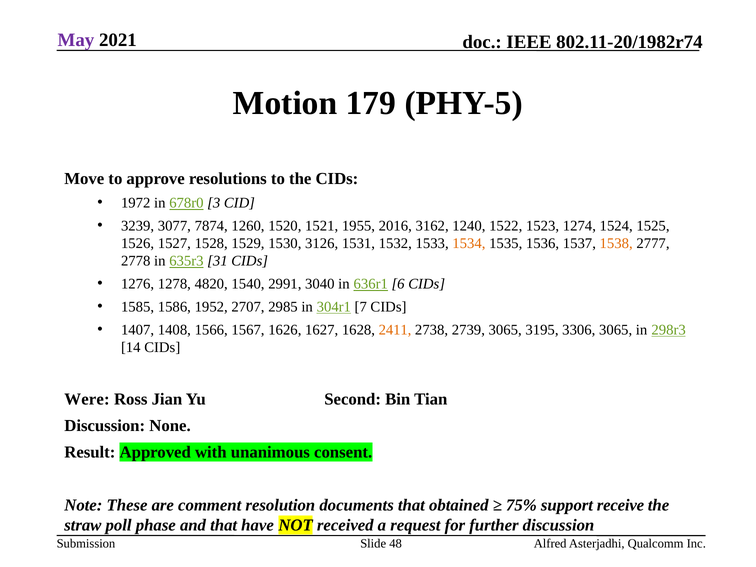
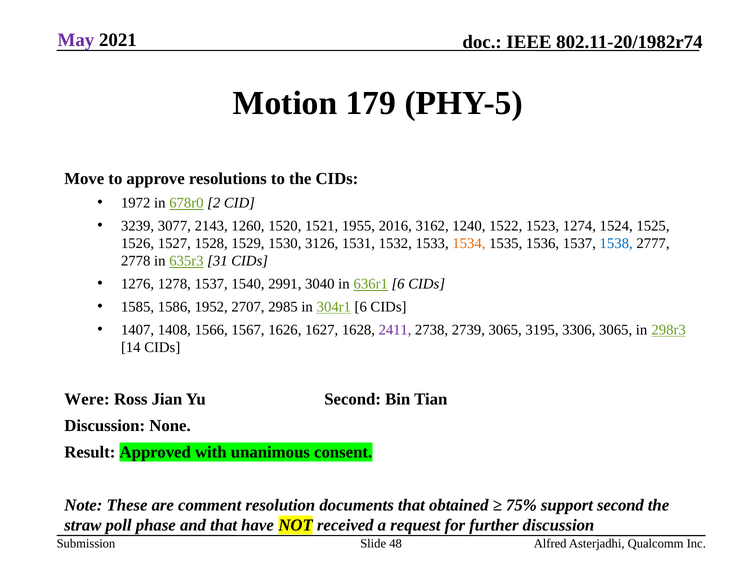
3: 3 -> 2
7874: 7874 -> 2143
1538 colour: orange -> blue
1278 4820: 4820 -> 1537
304r1 7: 7 -> 6
2411 colour: orange -> purple
support receive: receive -> second
